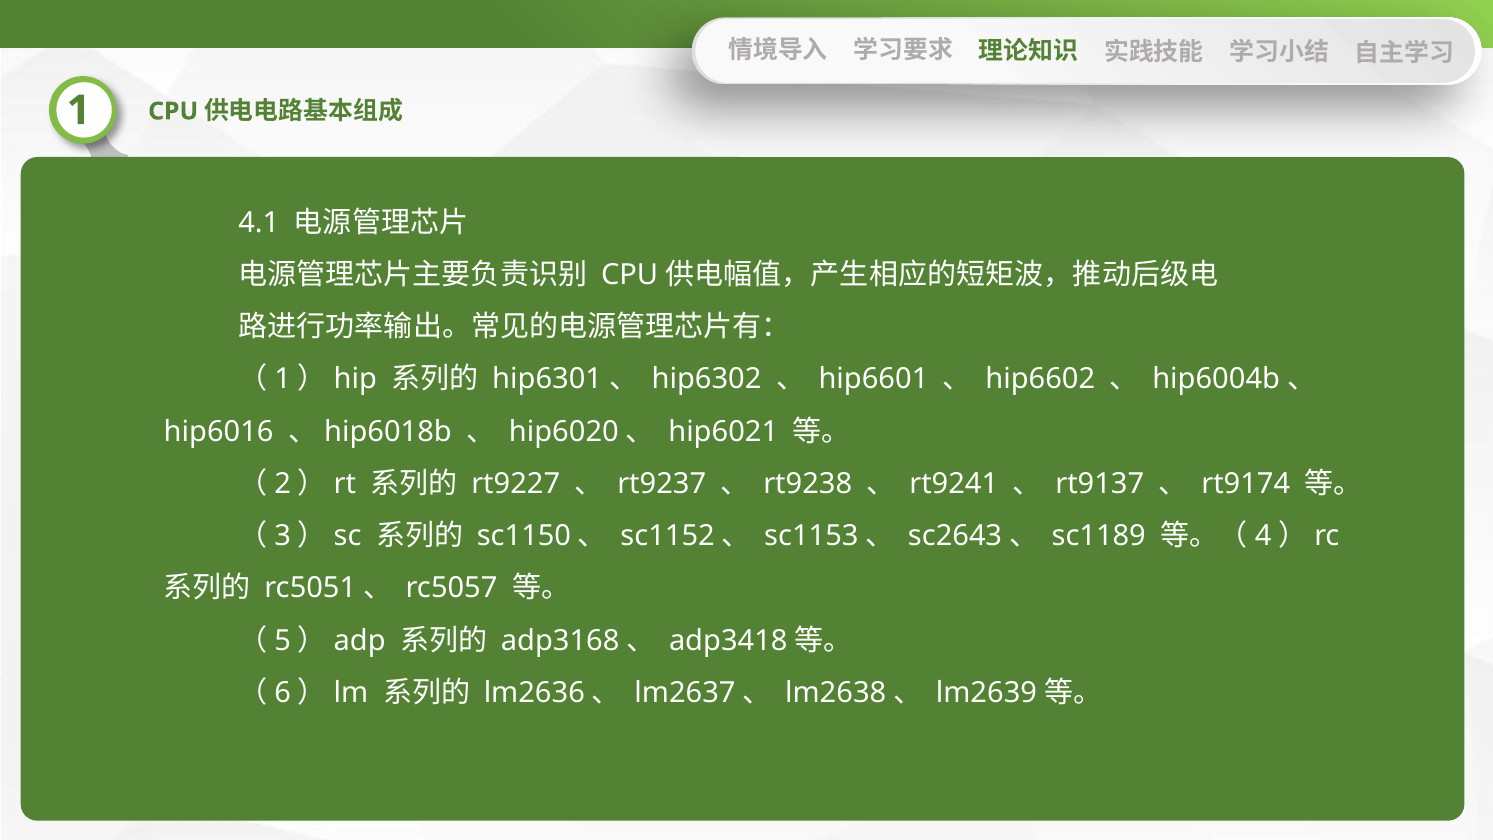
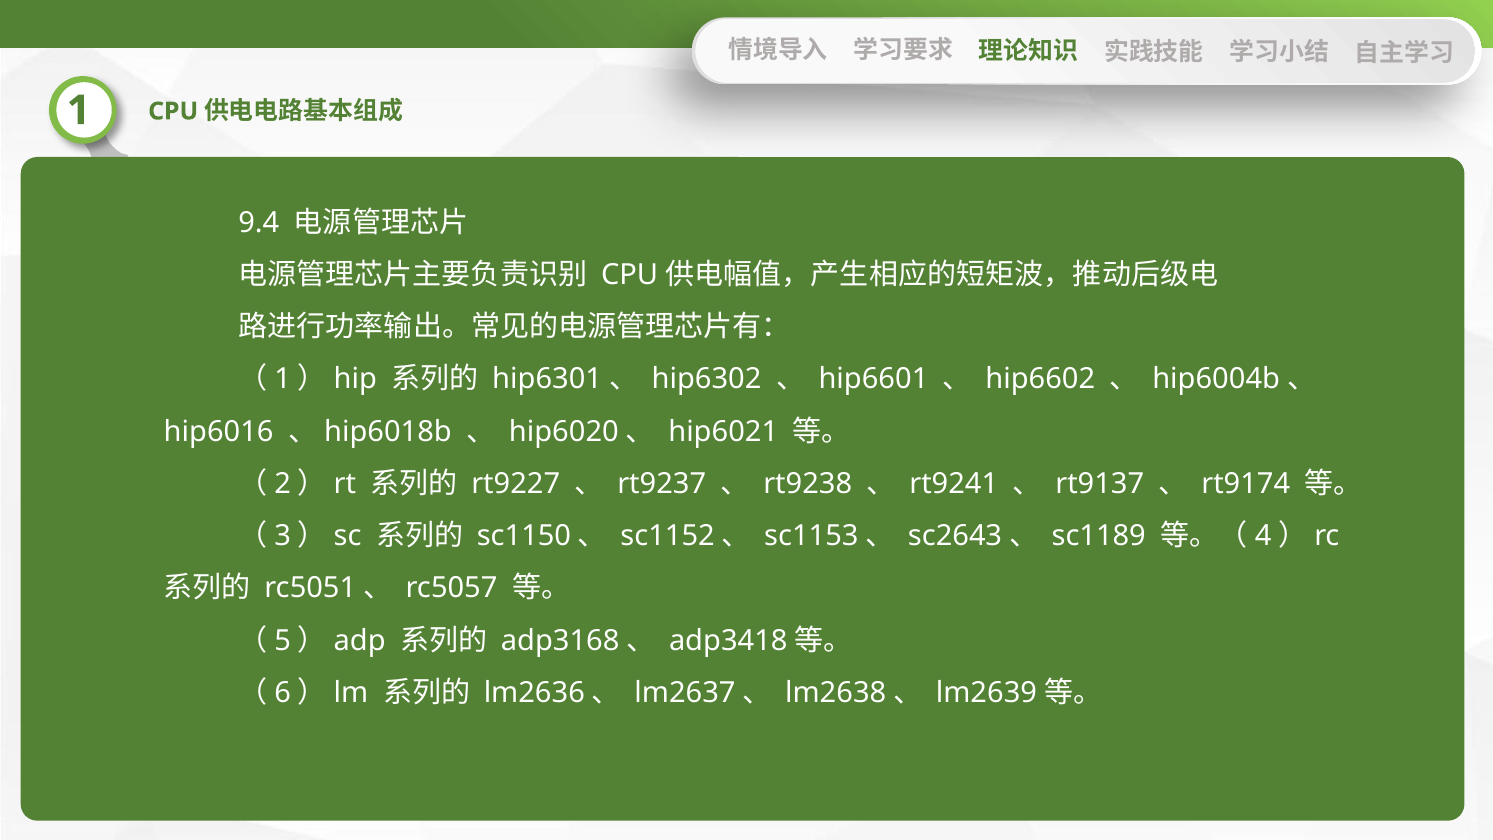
4.1: 4.1 -> 9.4
